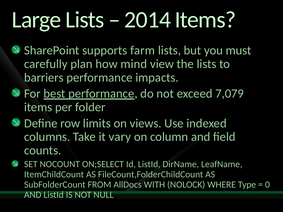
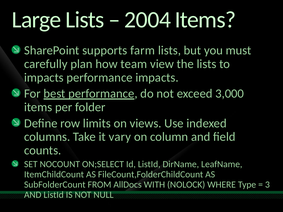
2014: 2014 -> 2004
mind: mind -> team
barriers at (44, 78): barriers -> impacts
7,079: 7,079 -> 3,000
0: 0 -> 3
